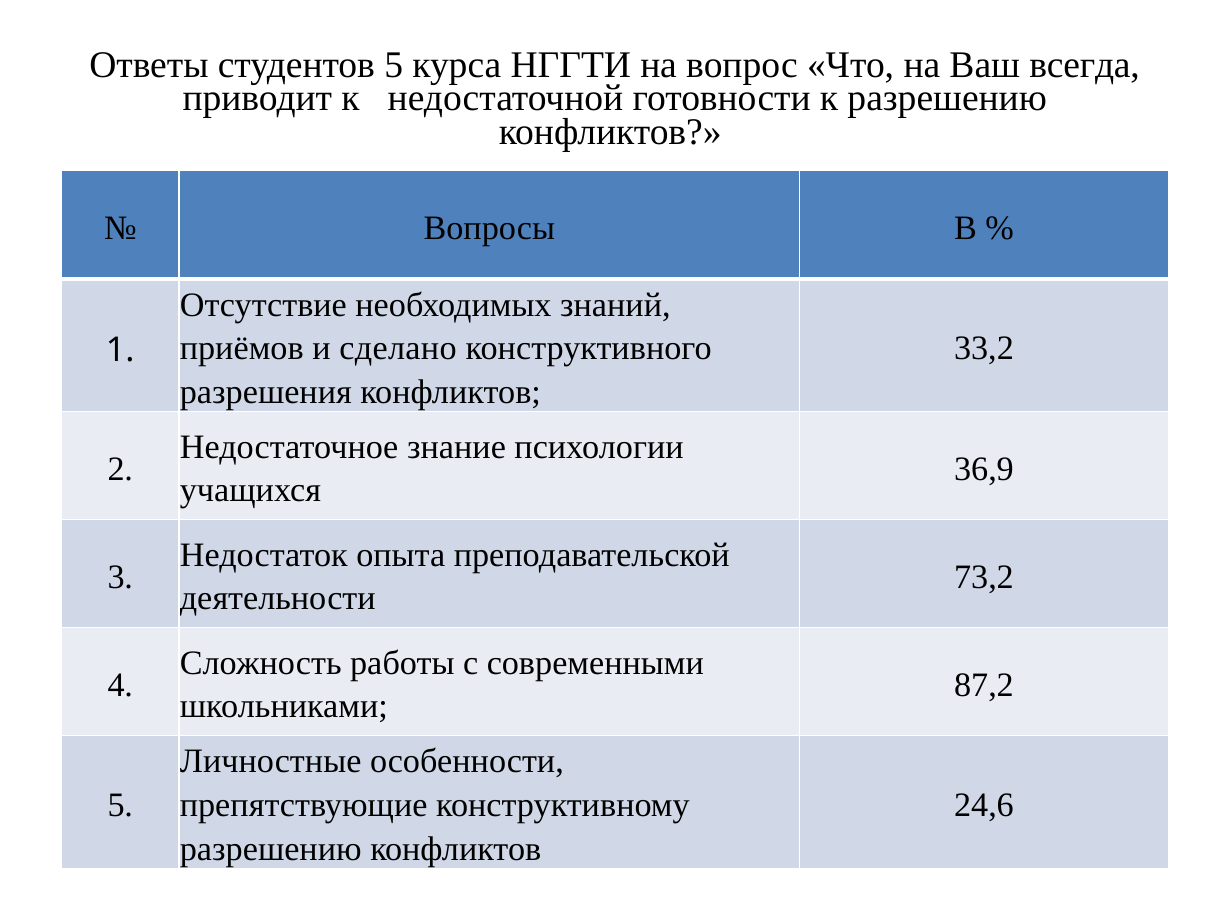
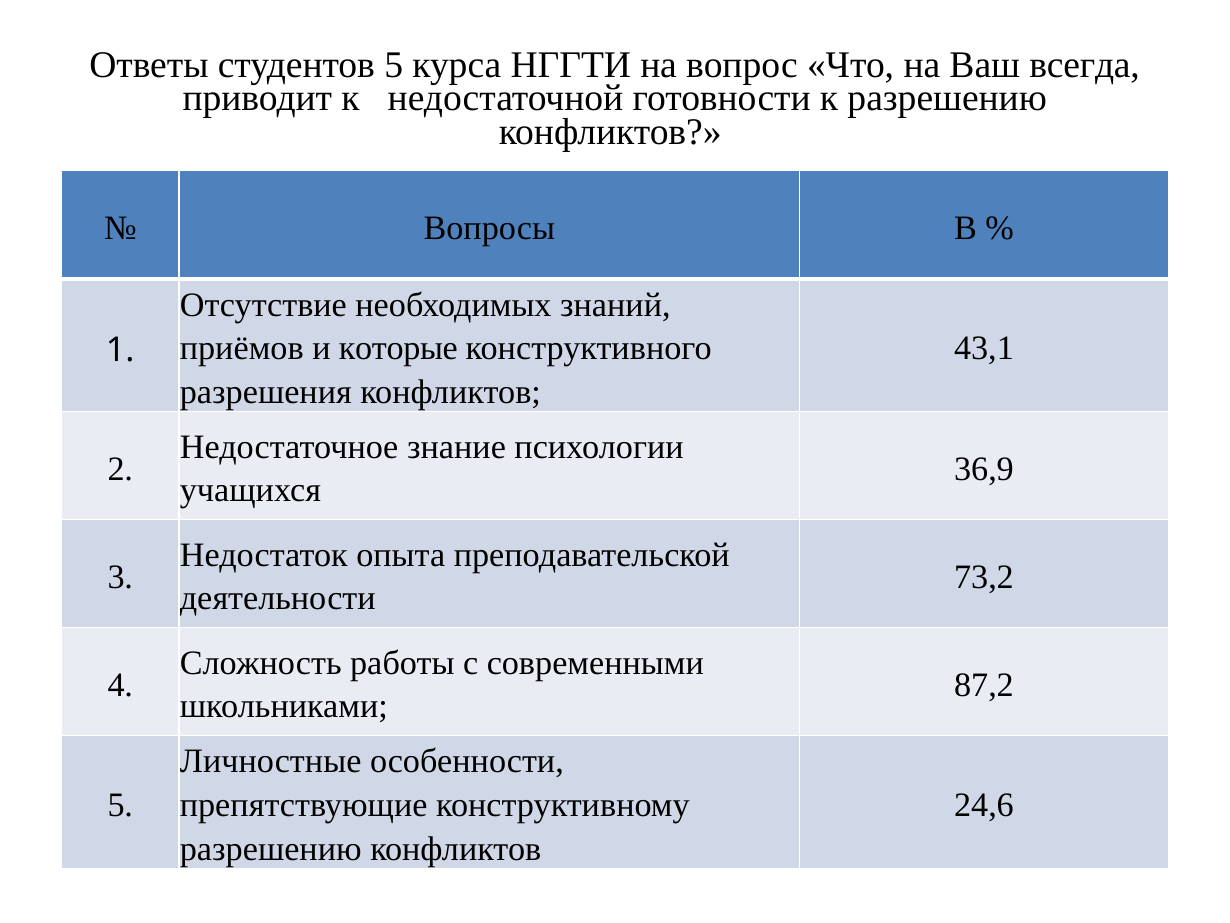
сделано: сделано -> которые
33,2: 33,2 -> 43,1
